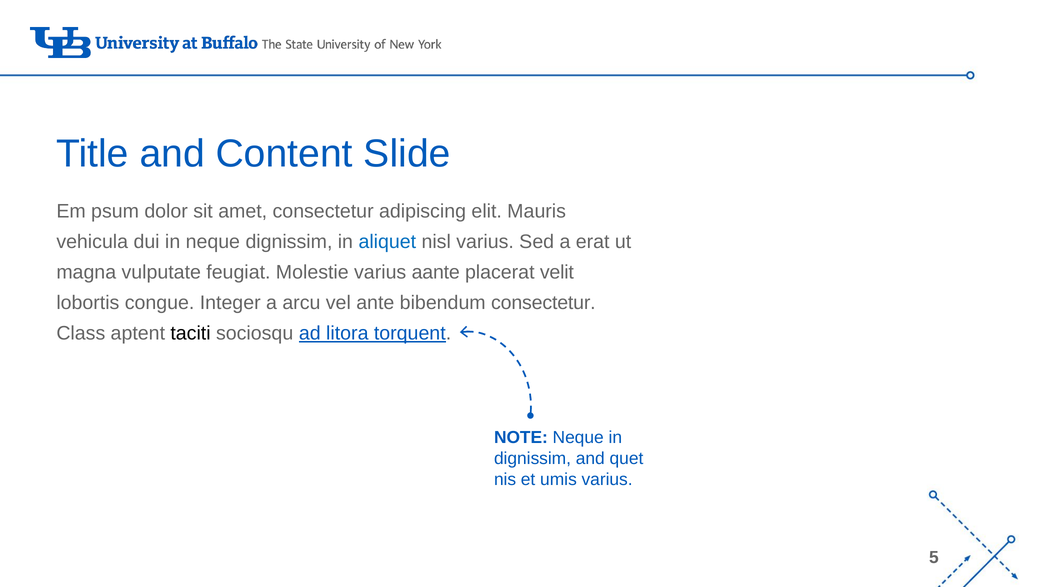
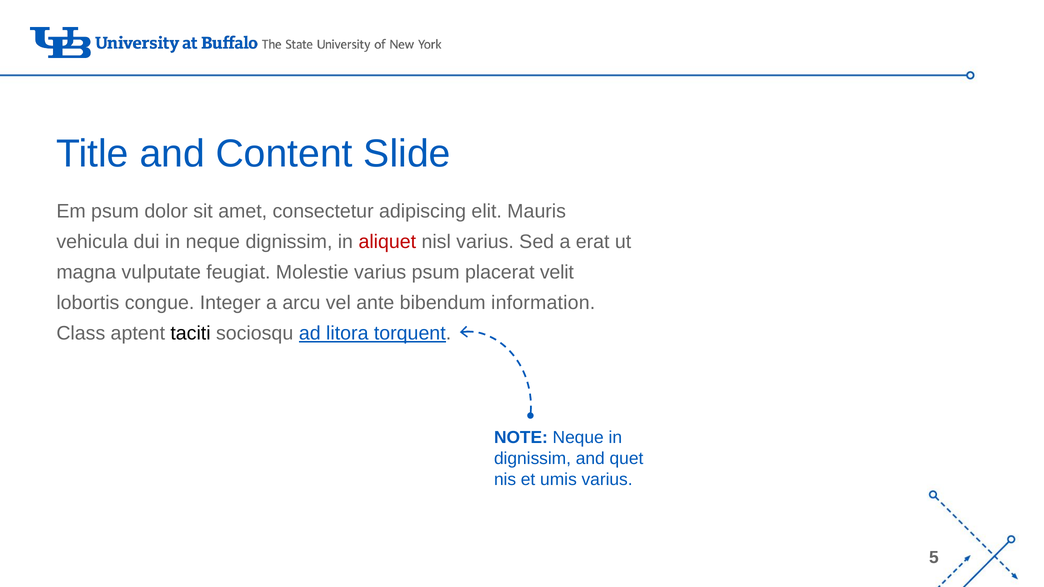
aliquet colour: blue -> red
varius aante: aante -> psum
bibendum consectetur: consectetur -> information
